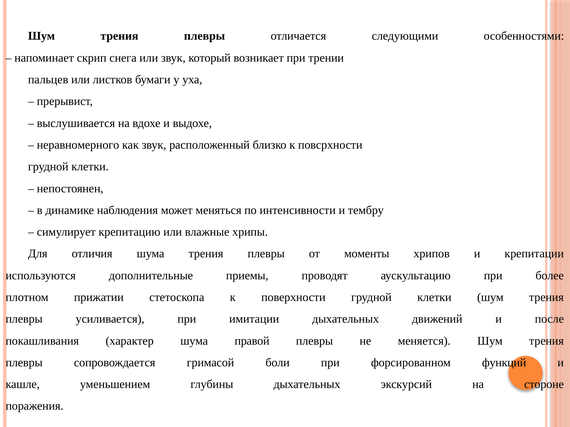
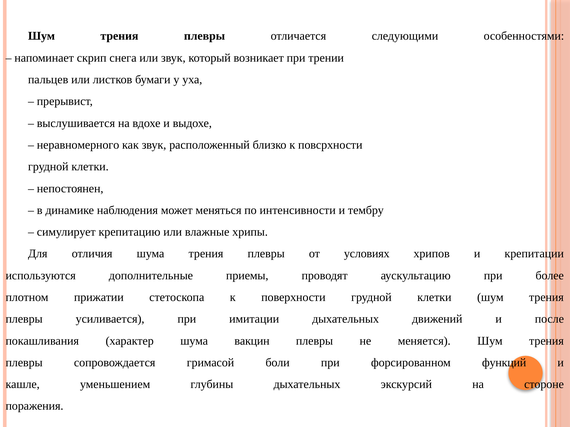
моменты: моменты -> условиях
правой: правой -> вакцин
